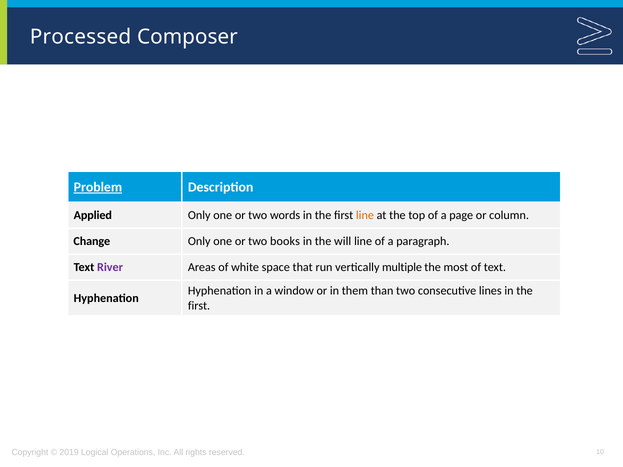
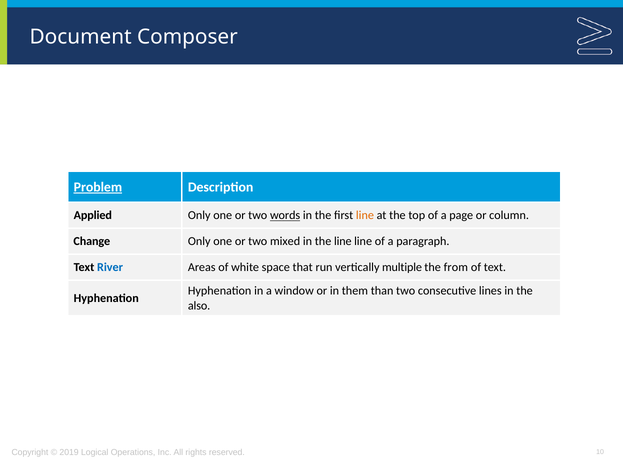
Processed: Processed -> Document
words underline: none -> present
books: books -> mixed
the will: will -> line
River colour: purple -> blue
most: most -> from
first at (199, 306): first -> also
